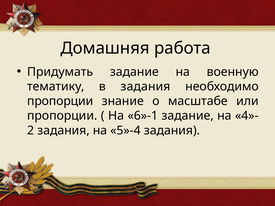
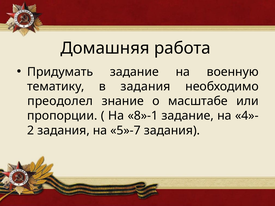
пропорции at (60, 101): пропорции -> преодолел
6»-1: 6»-1 -> 8»-1
5»-4: 5»-4 -> 5»-7
